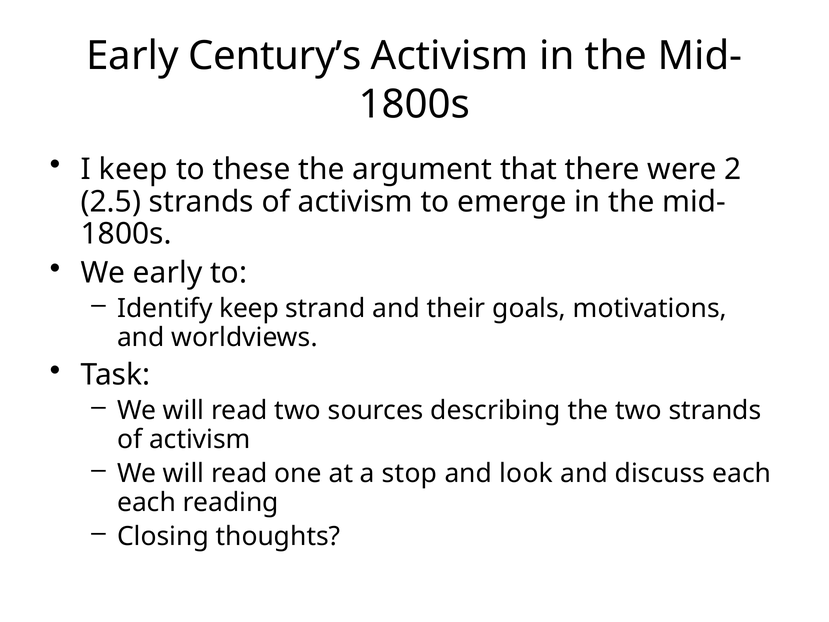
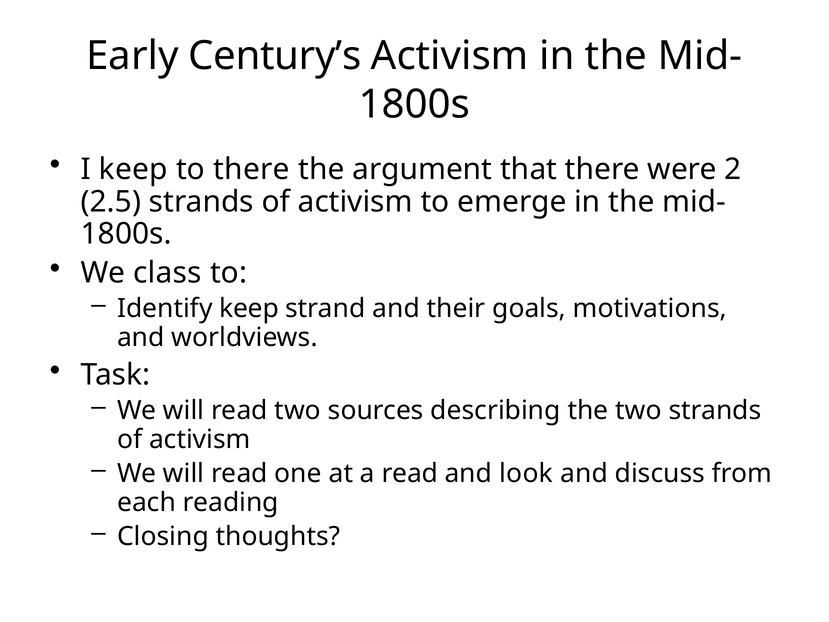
to these: these -> there
We early: early -> class
a stop: stop -> read
discuss each: each -> from
